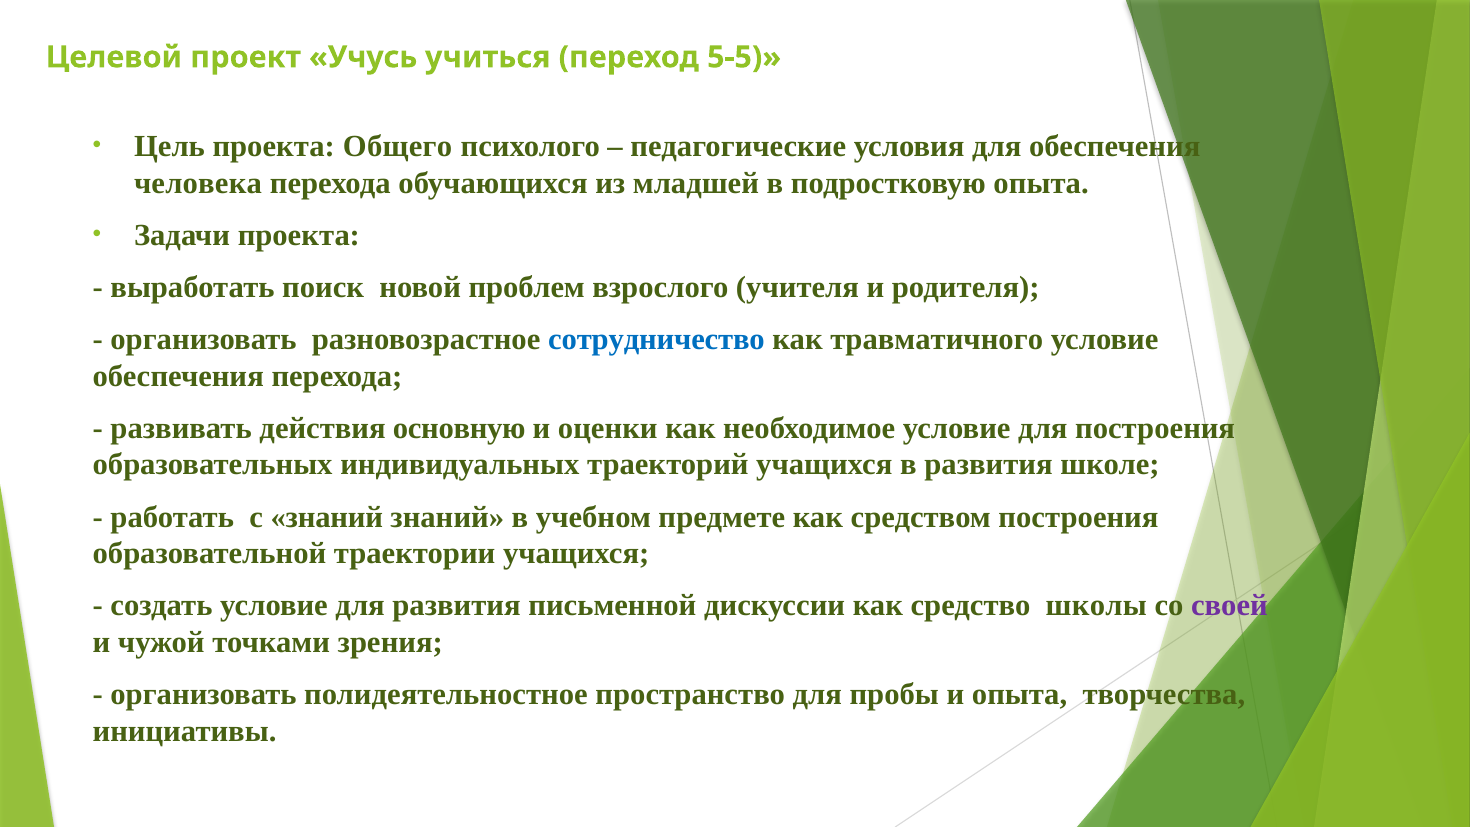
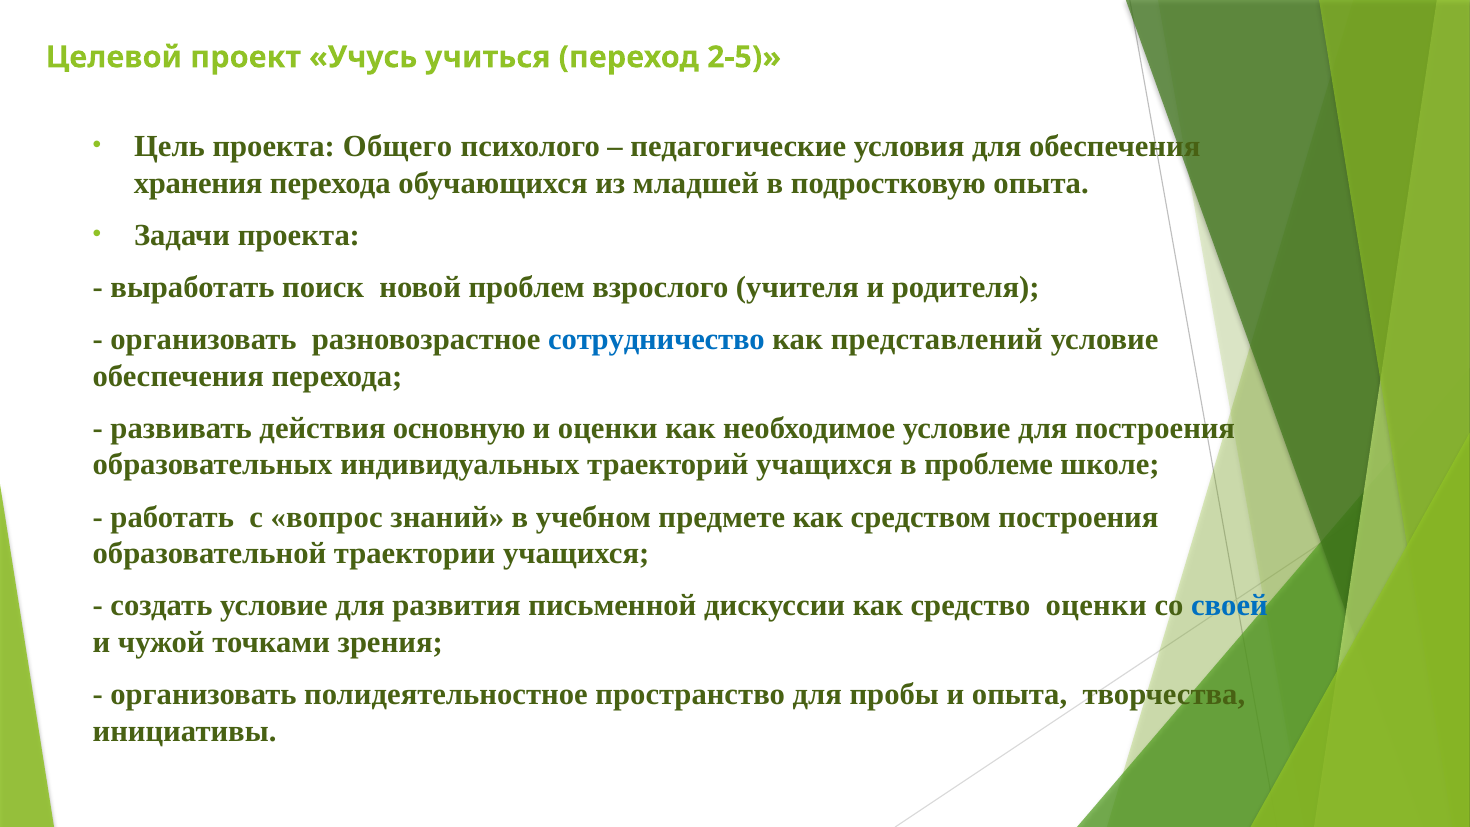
5-5: 5-5 -> 2-5
человека: человека -> хранения
травматичного: травматичного -> представлений
в развития: развития -> проблеме
с знаний: знаний -> вопрос
средство школы: школы -> оценки
своей colour: purple -> blue
